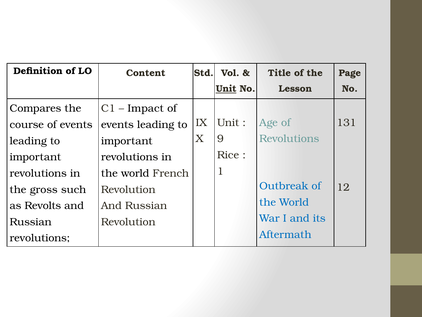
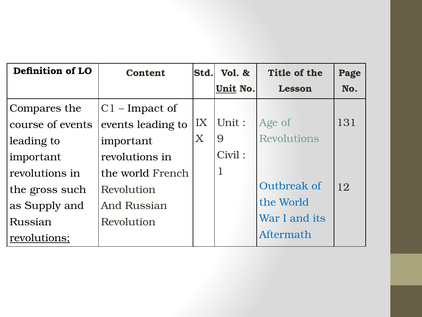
Rice: Rice -> Civil
Revolts: Revolts -> Supply
revolutions at (40, 238) underline: none -> present
